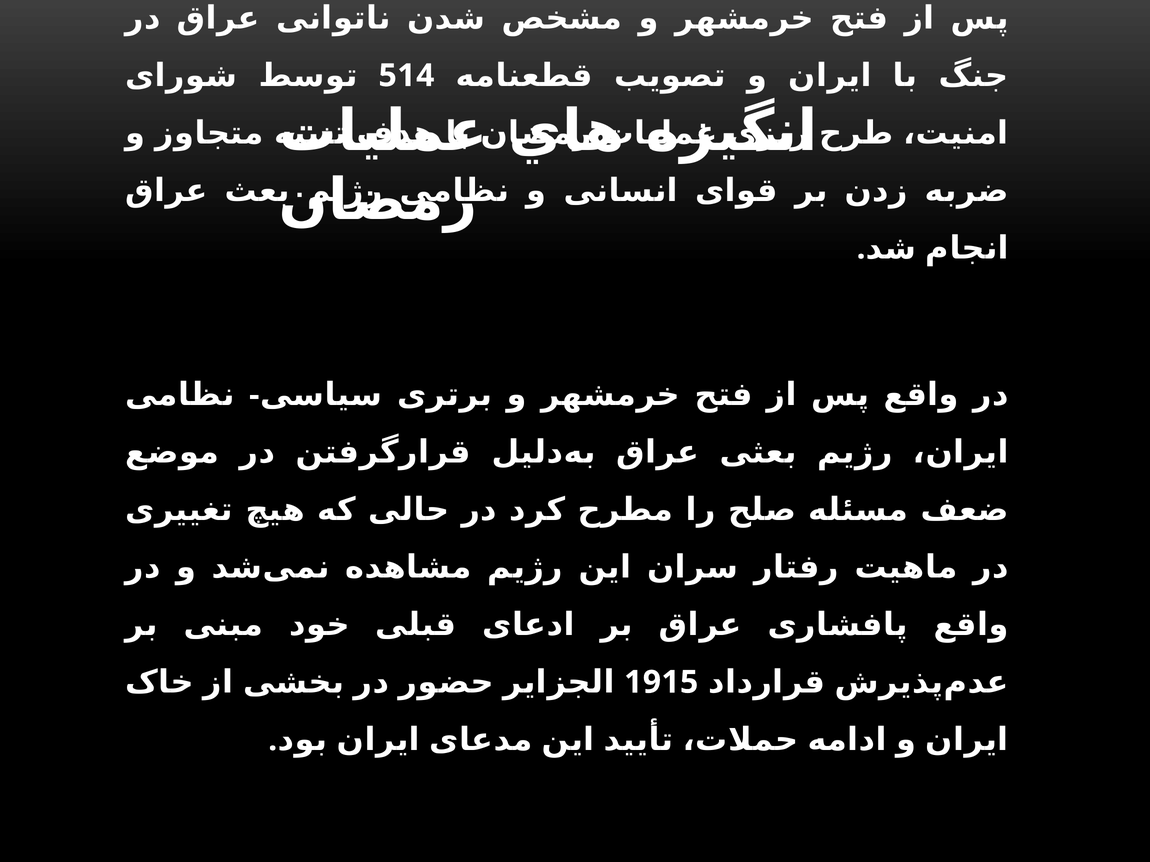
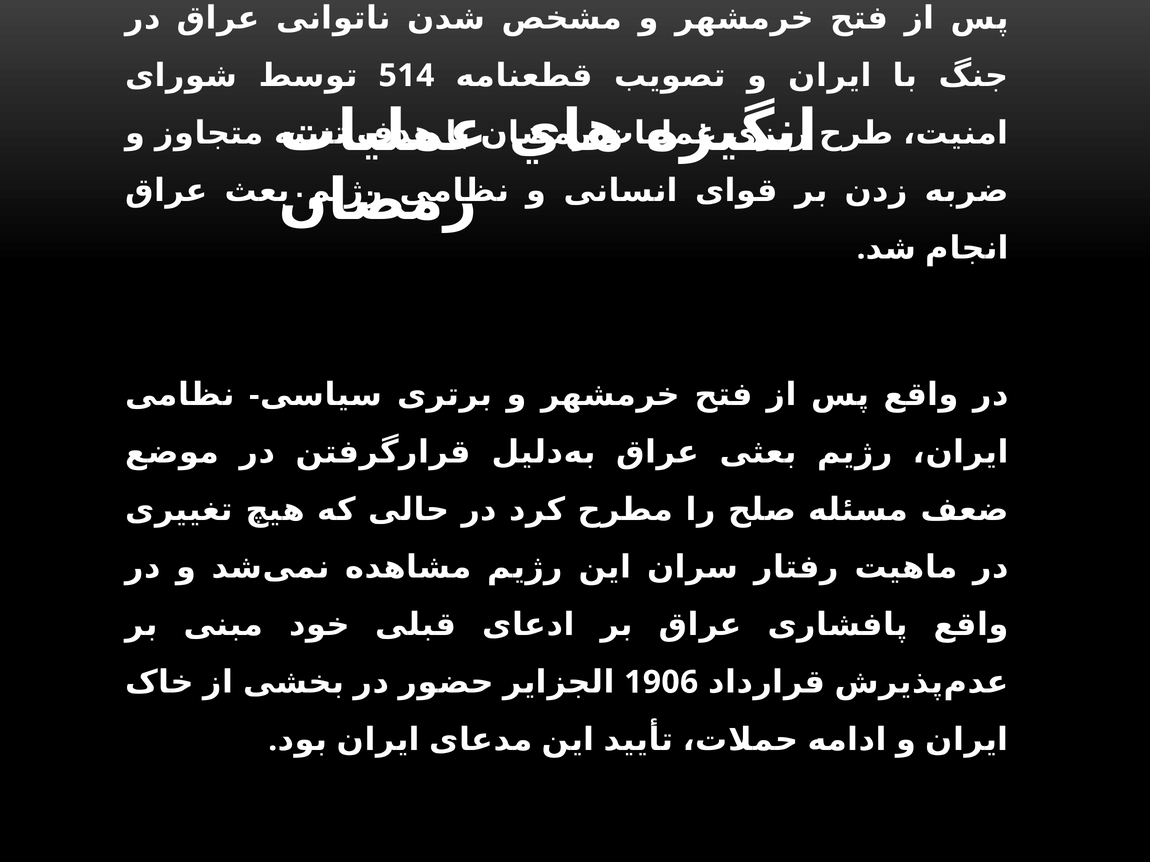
1915: 1915 -> 1906
